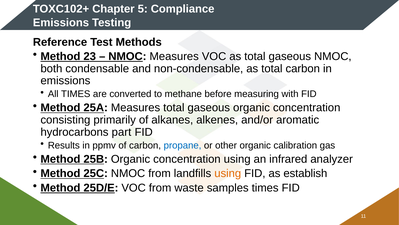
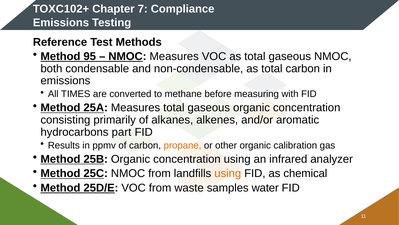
5: 5 -> 7
23: 23 -> 95
propane colour: blue -> orange
establish: establish -> chemical
samples times: times -> water
